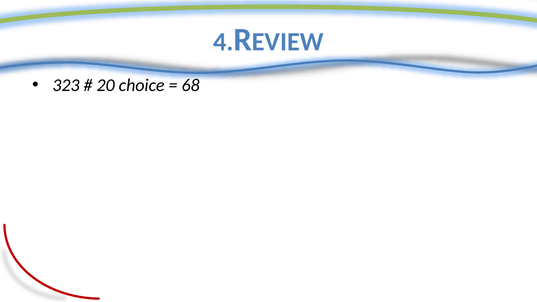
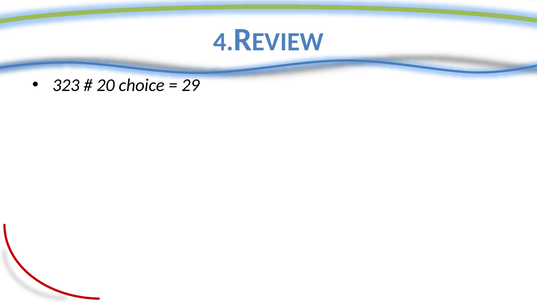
68: 68 -> 29
